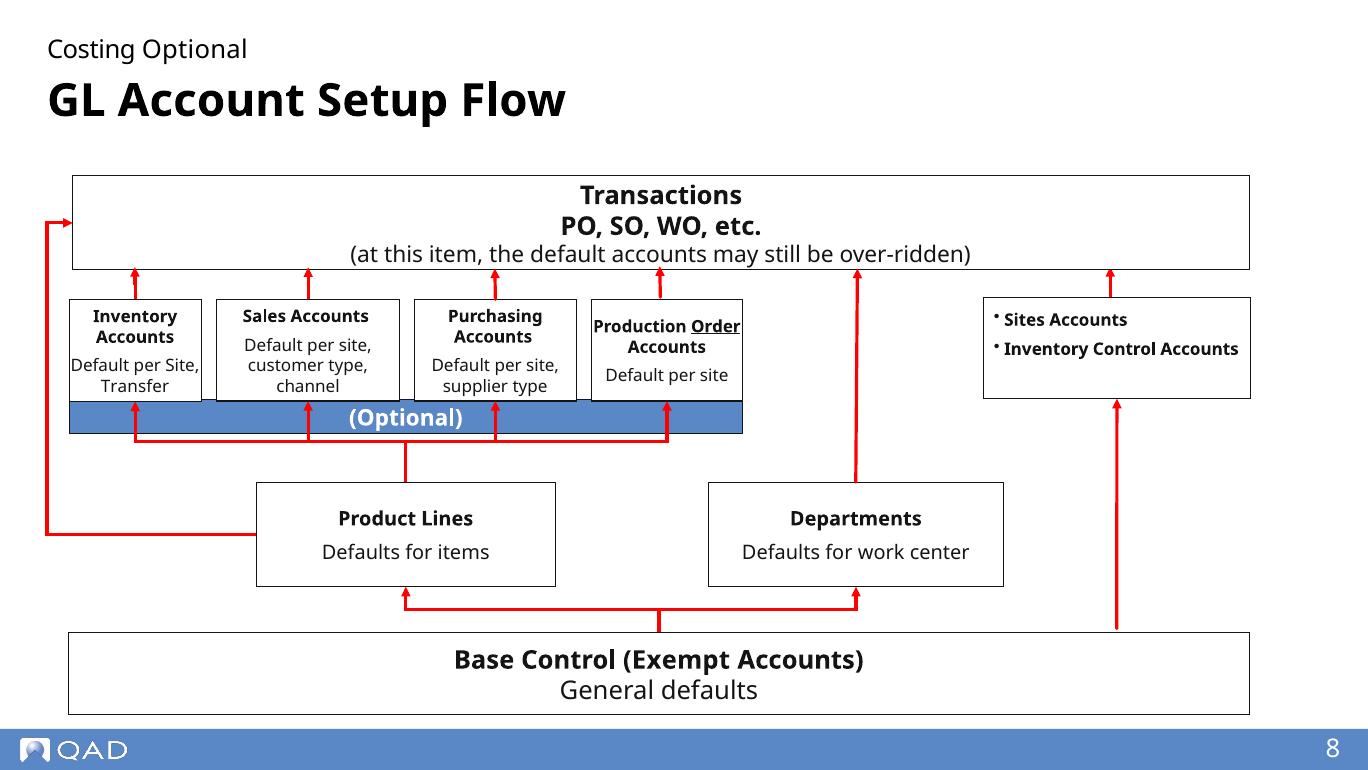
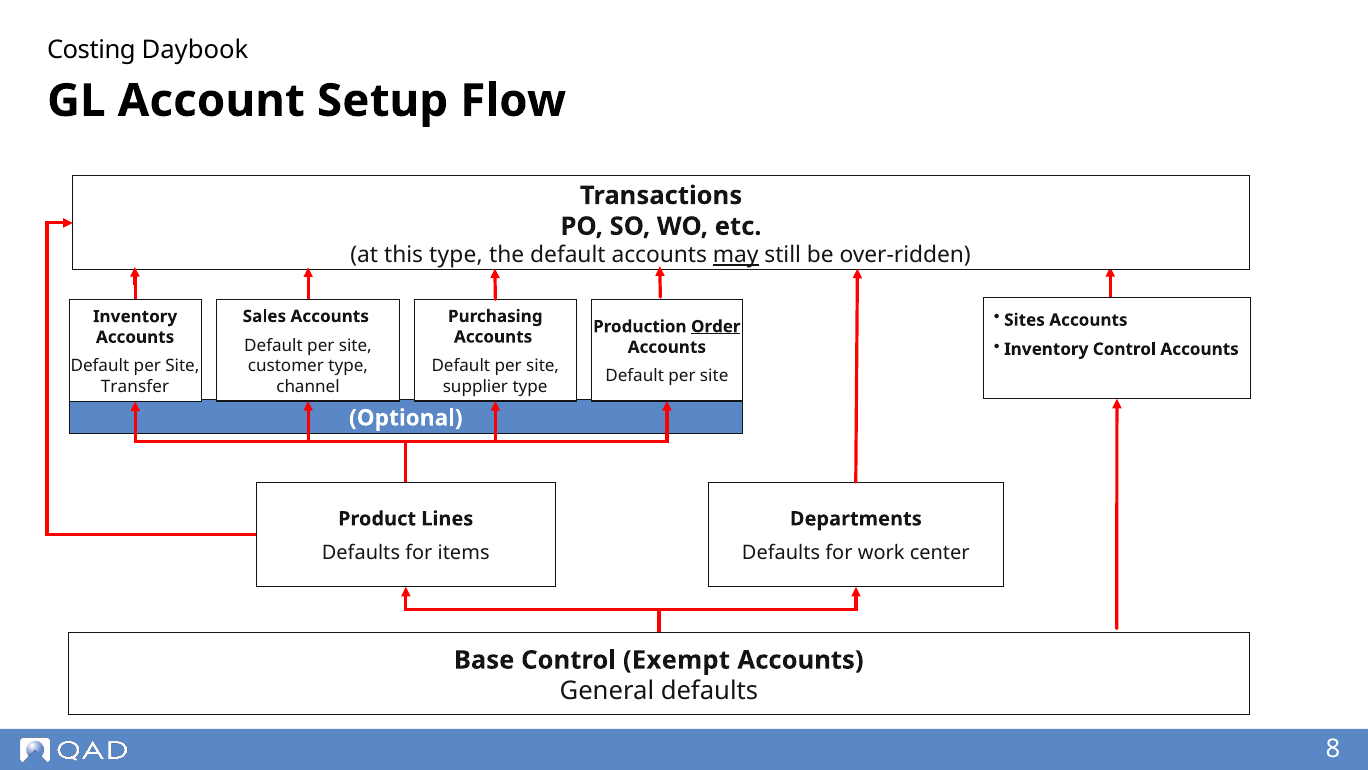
Costing Optional: Optional -> Daybook
this item: item -> type
may underline: none -> present
